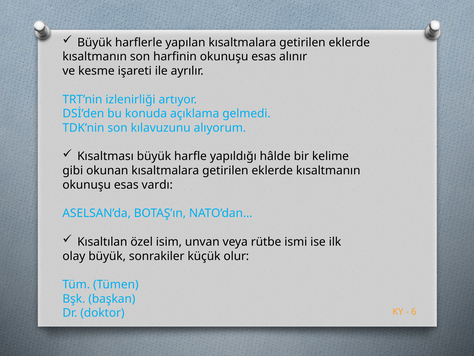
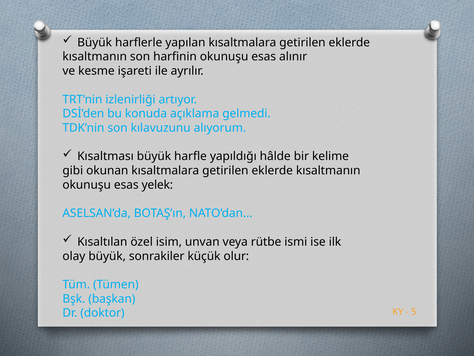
vardı: vardı -> yelek
6: 6 -> 5
